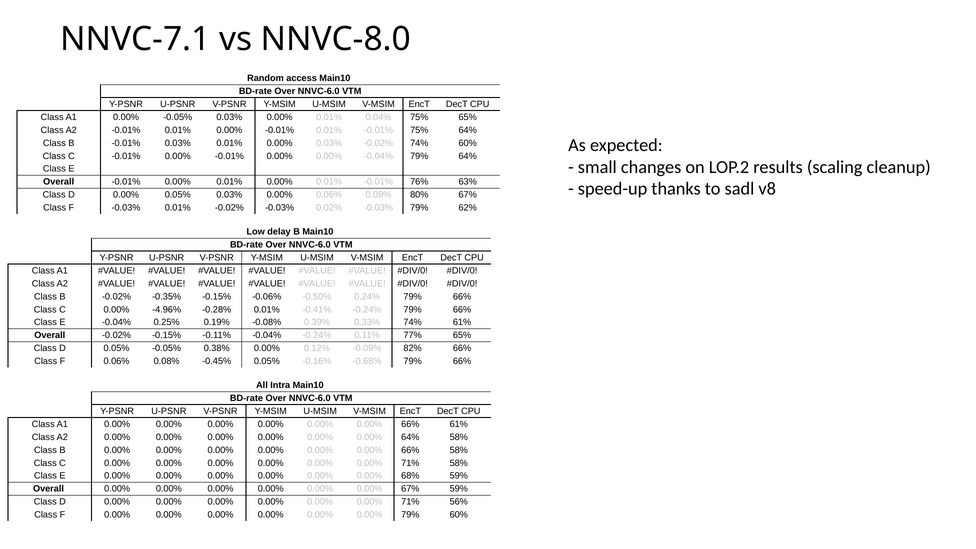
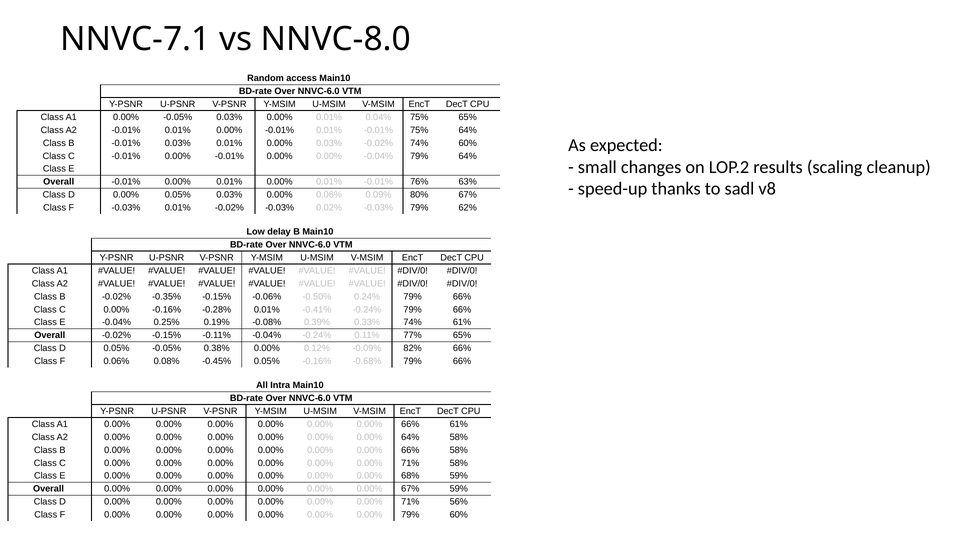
0.00% -4.96%: -4.96% -> -0.16%
